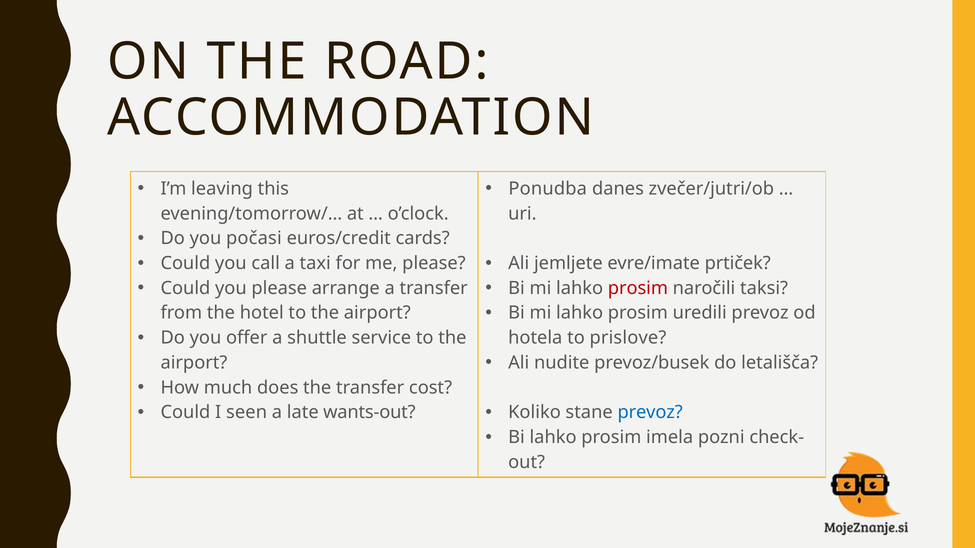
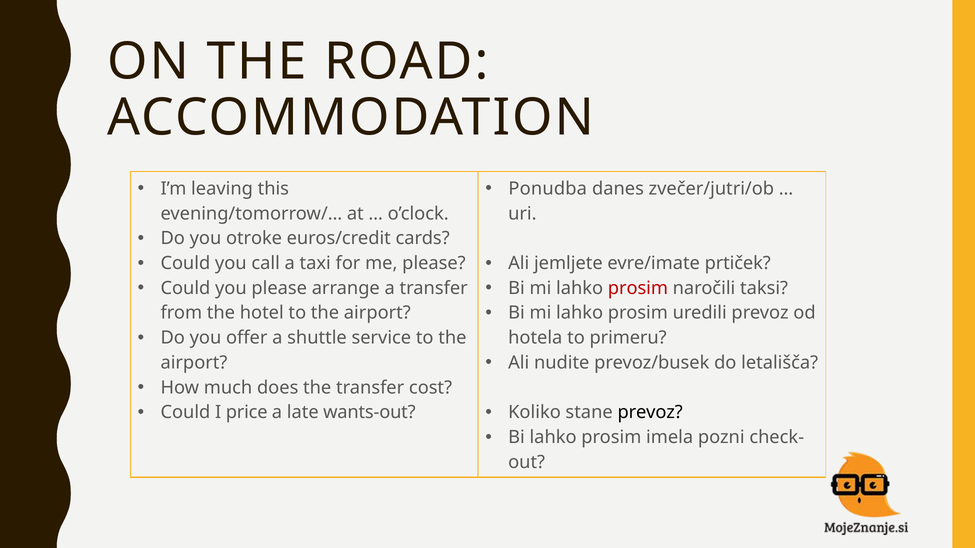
počasi: počasi -> otroke
prislove: prislove -> primeru
seen: seen -> price
prevoz at (650, 413) colour: blue -> black
